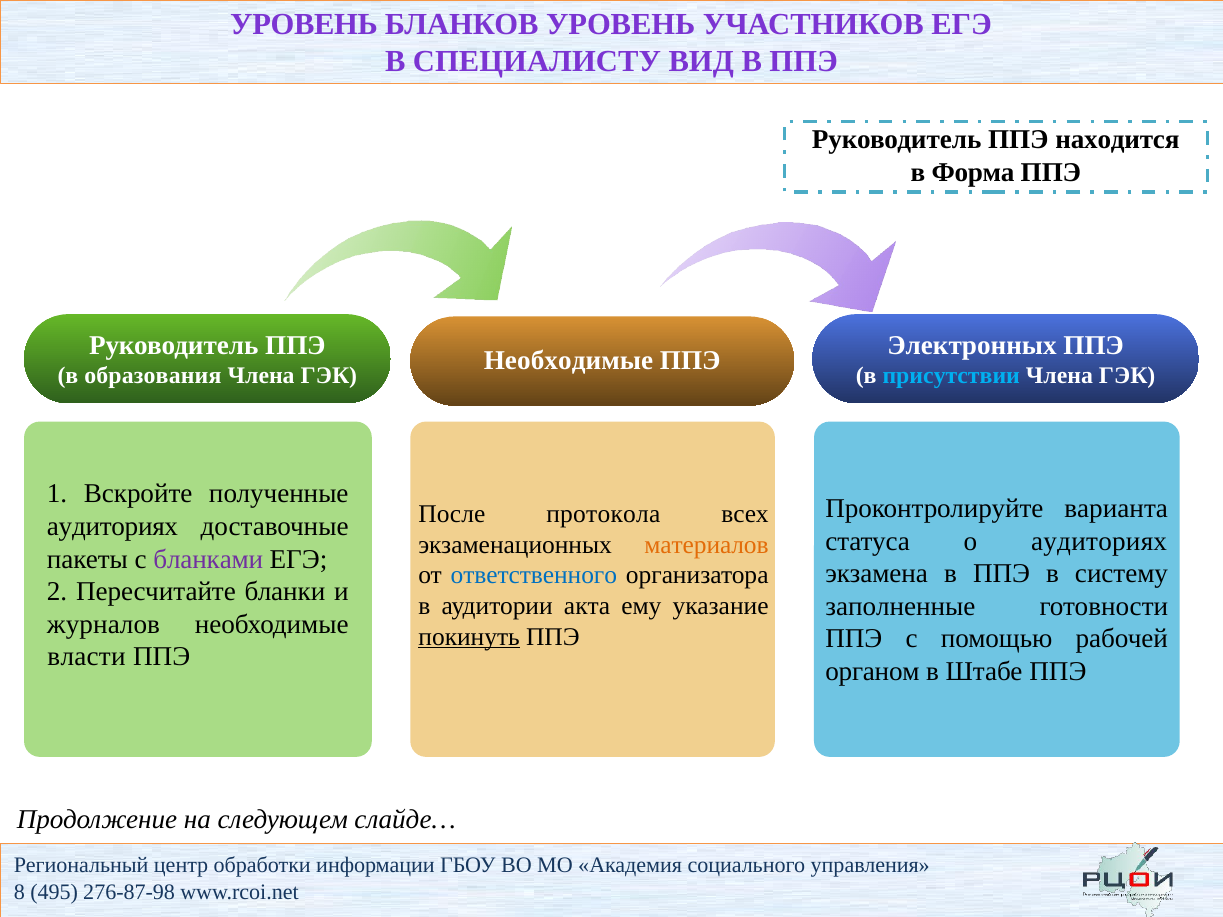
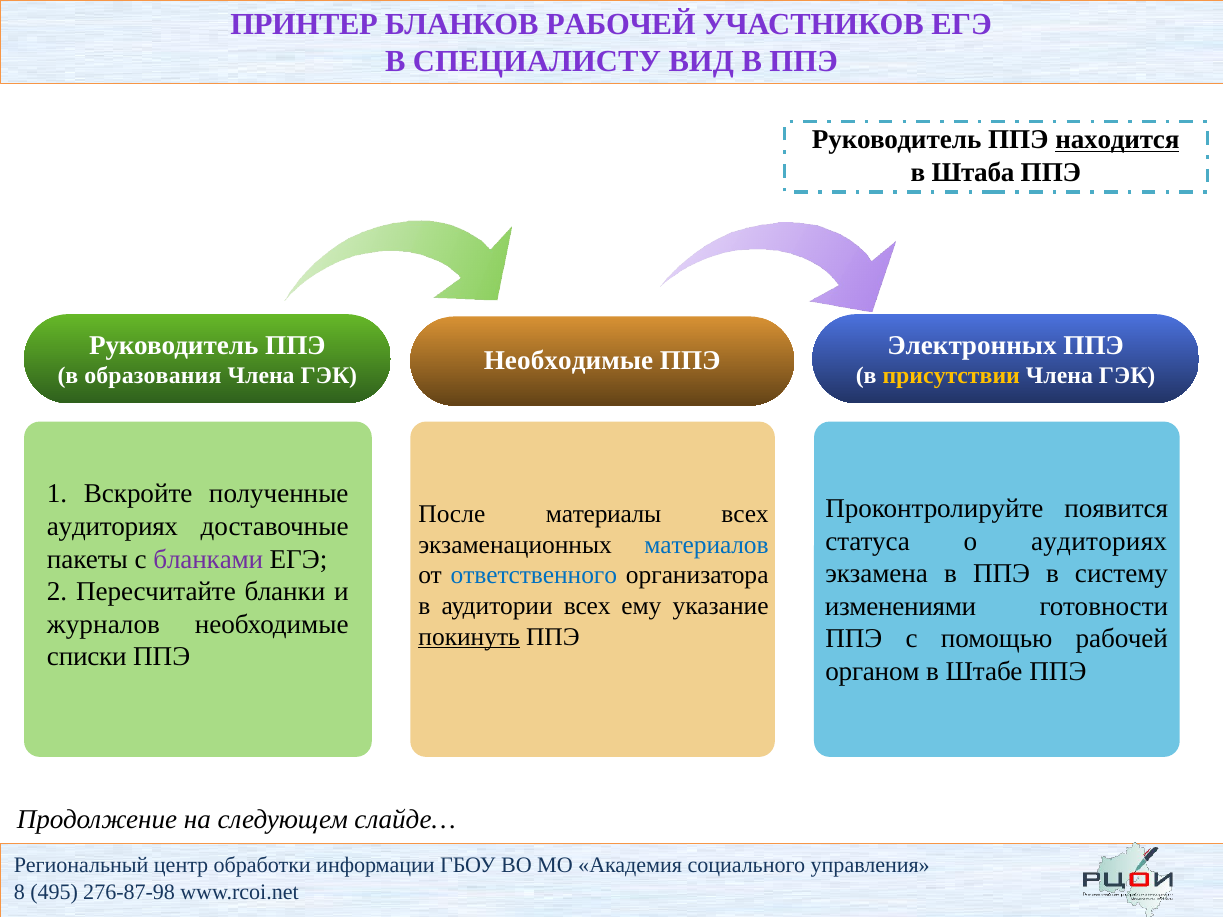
УРОВЕНЬ at (304, 24): УРОВЕНЬ -> ПРИНТЕР
БЛАНКОВ УРОВЕНЬ: УРОВЕНЬ -> РАБОЧЕЙ
находится underline: none -> present
Форма: Форма -> Штаба
присутствии colour: light blue -> yellow
варианта: варианта -> появится
протокола: протокола -> материалы
материалов colour: orange -> blue
заполненные: заполненные -> изменениями
аудитории акта: акта -> всех
власти: власти -> списки
